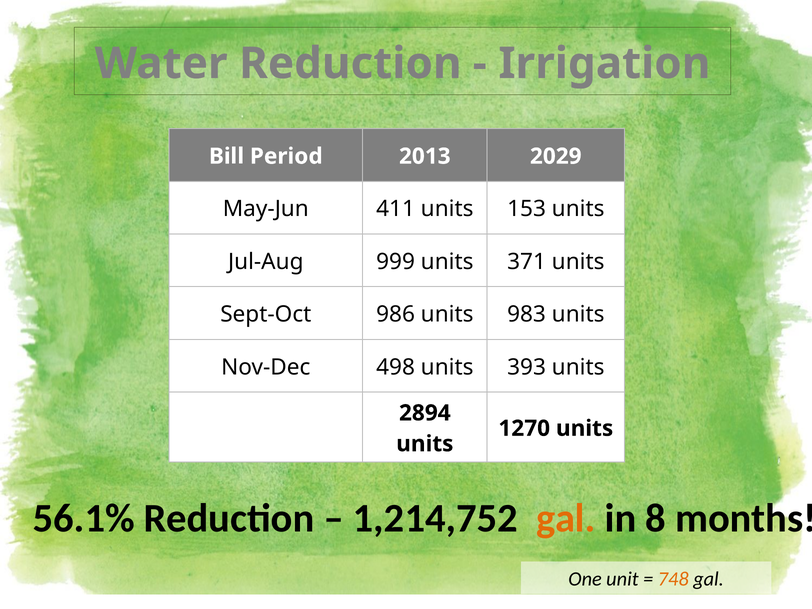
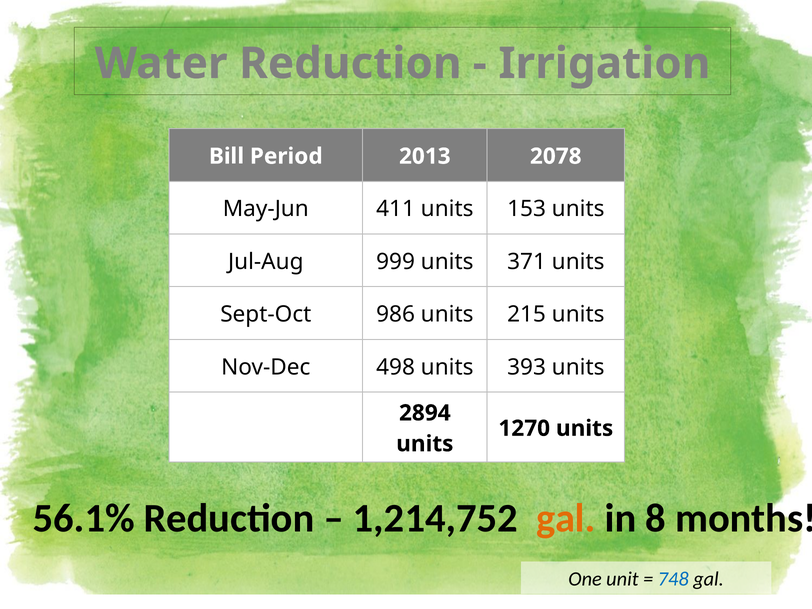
2029: 2029 -> 2078
983: 983 -> 215
748 colour: orange -> blue
